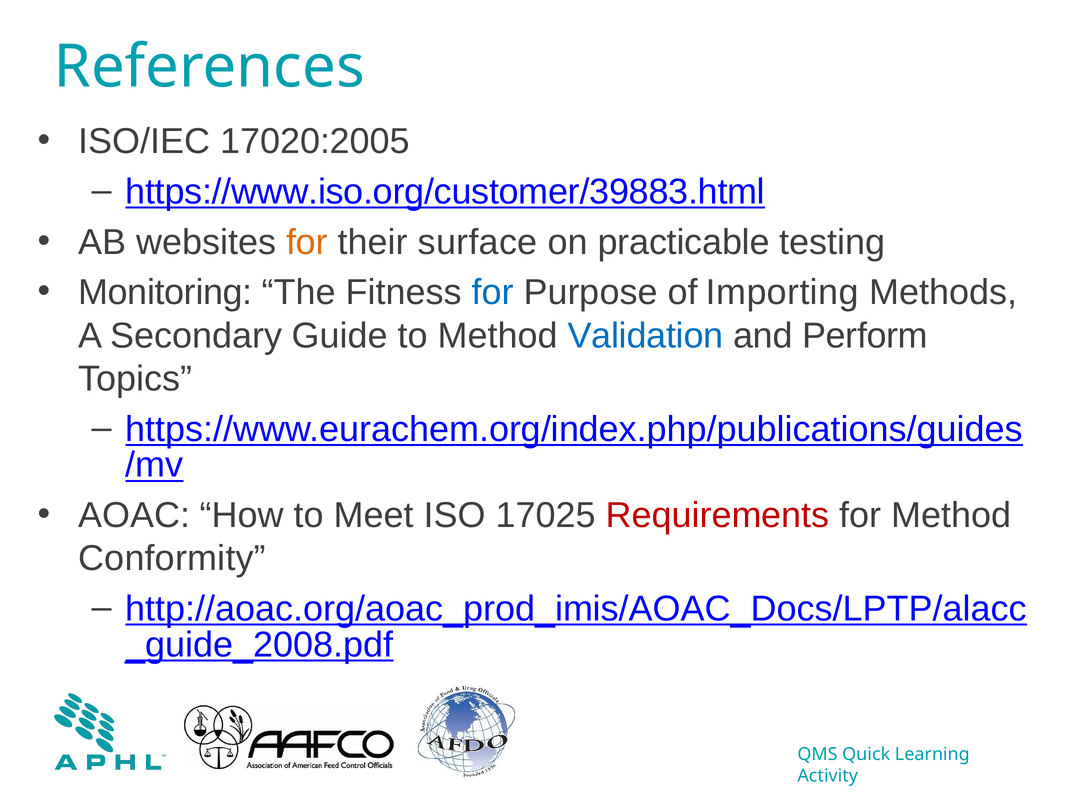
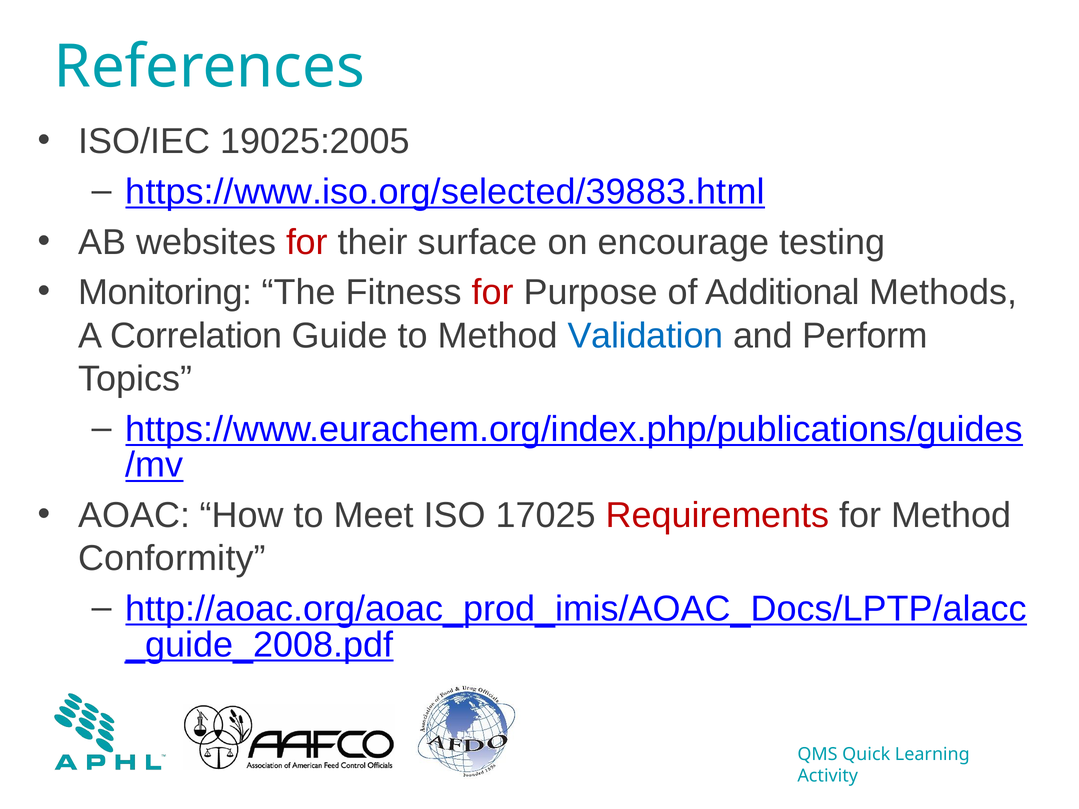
17020:2005: 17020:2005 -> 19025:2005
https://www.iso.org/customer/39883.html: https://www.iso.org/customer/39883.html -> https://www.iso.org/selected/39883.html
for at (307, 242) colour: orange -> red
practicable: practicable -> encourage
for at (493, 293) colour: blue -> red
Importing: Importing -> Additional
Secondary: Secondary -> Correlation
